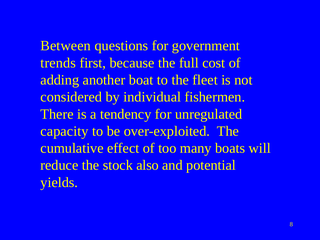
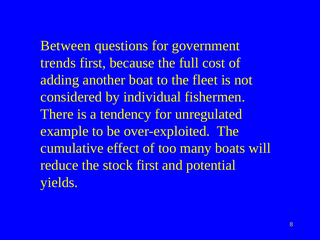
capacity: capacity -> example
stock also: also -> first
